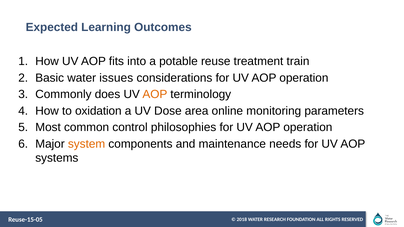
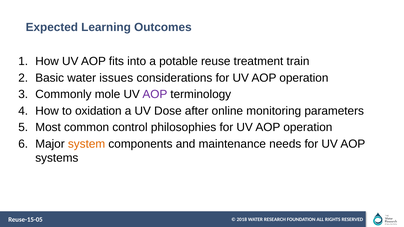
does: does -> mole
AOP at (155, 94) colour: orange -> purple
area: area -> after
